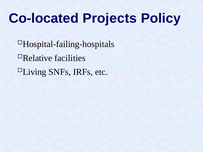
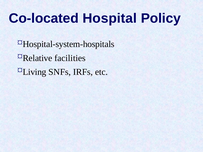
Projects: Projects -> Hospital
Hospital-failing-hospitals: Hospital-failing-hospitals -> Hospital-system-hospitals
